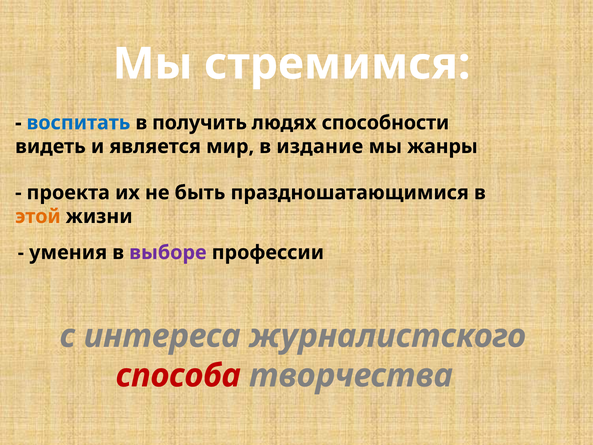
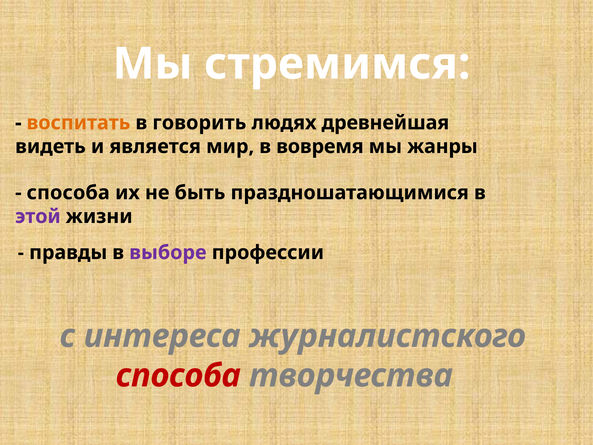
воспитать colour: blue -> orange
получить: получить -> говорить
способности: способности -> древнейшая
издание: издание -> вовремя
проекта at (68, 193): проекта -> способа
этой colour: orange -> purple
умения: умения -> правды
